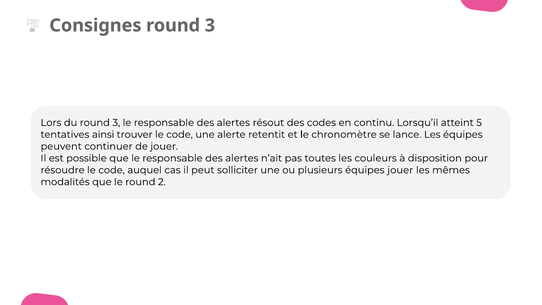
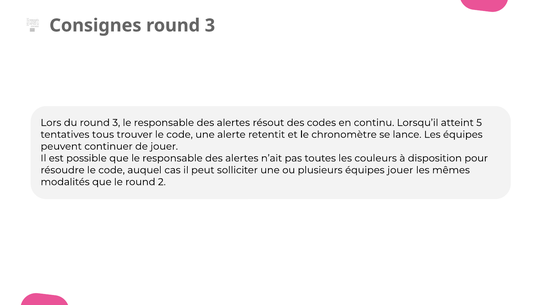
ainsi: ainsi -> tous
